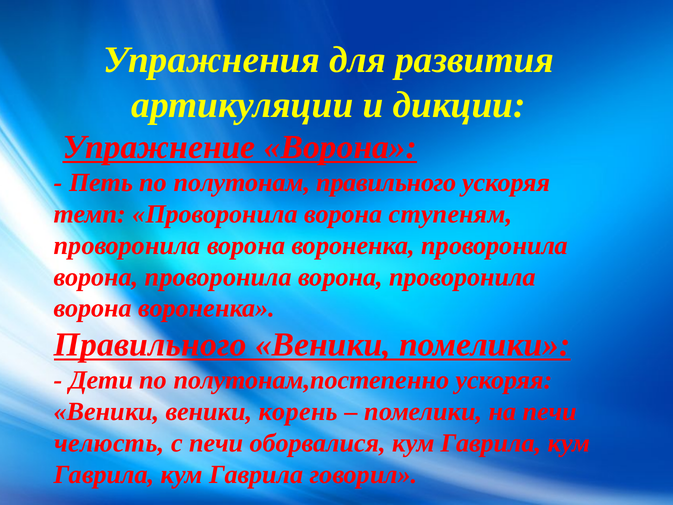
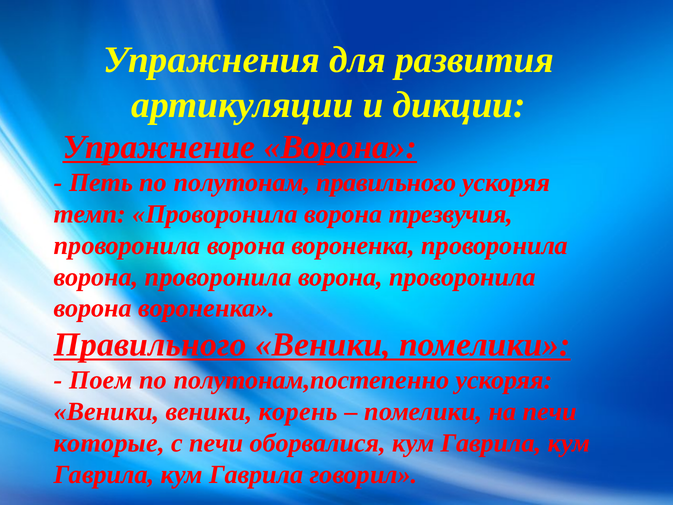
ступеням: ступеням -> трезвучия
Дети: Дети -> Поем
челюсть: челюсть -> которые
